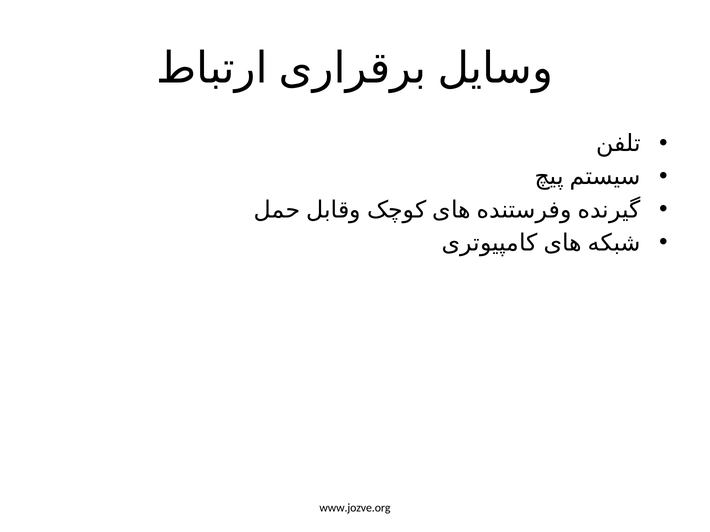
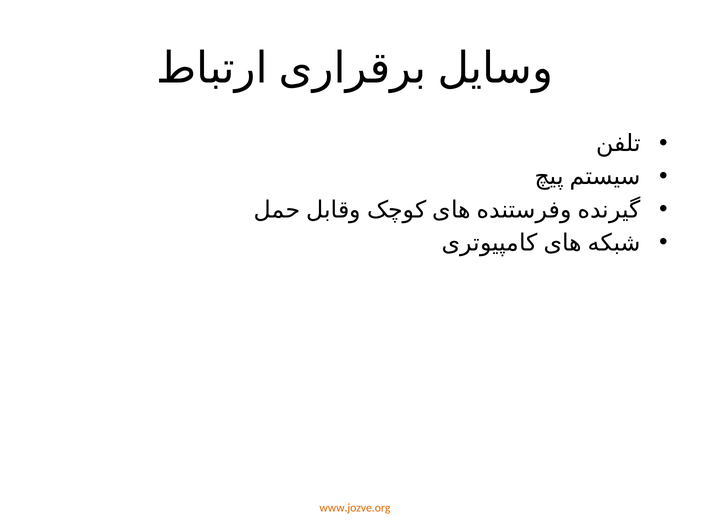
www.jozve.org colour: black -> orange
